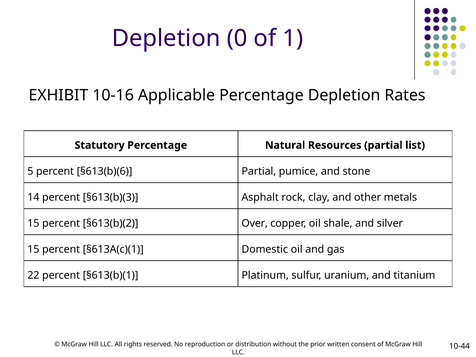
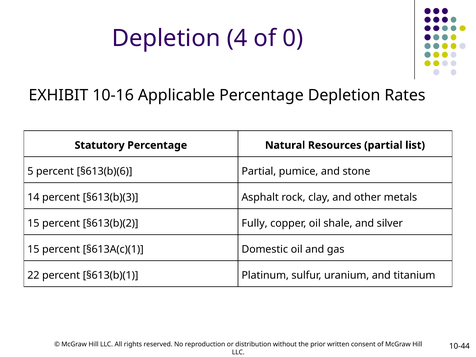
0: 0 -> 4
1: 1 -> 0
Over: Over -> Fully
